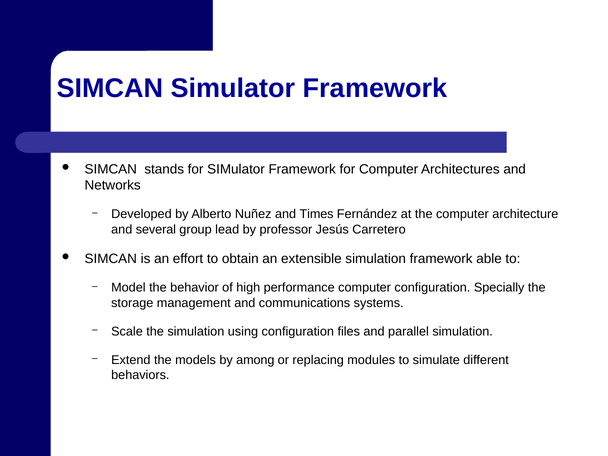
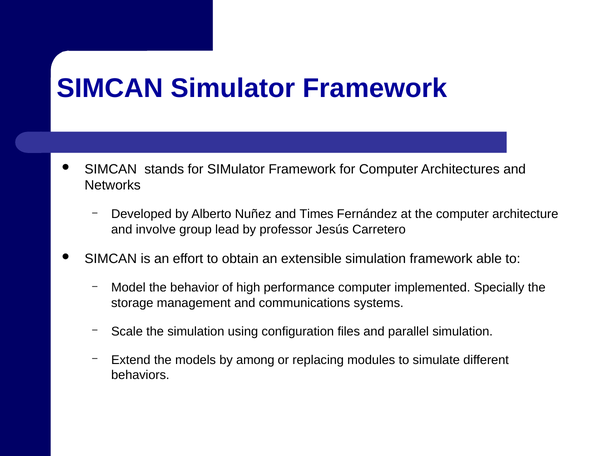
several: several -> involve
computer configuration: configuration -> implemented
